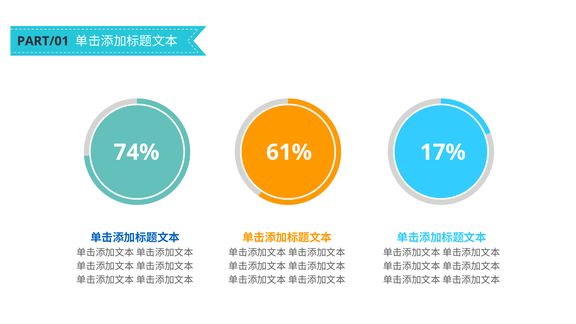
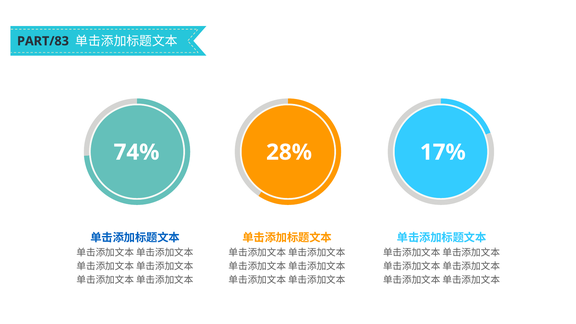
PART/01: PART/01 -> PART/83
61%: 61% -> 28%
